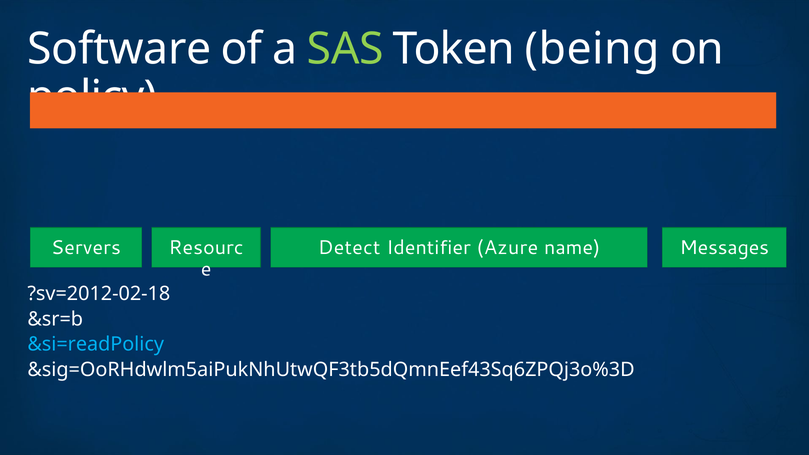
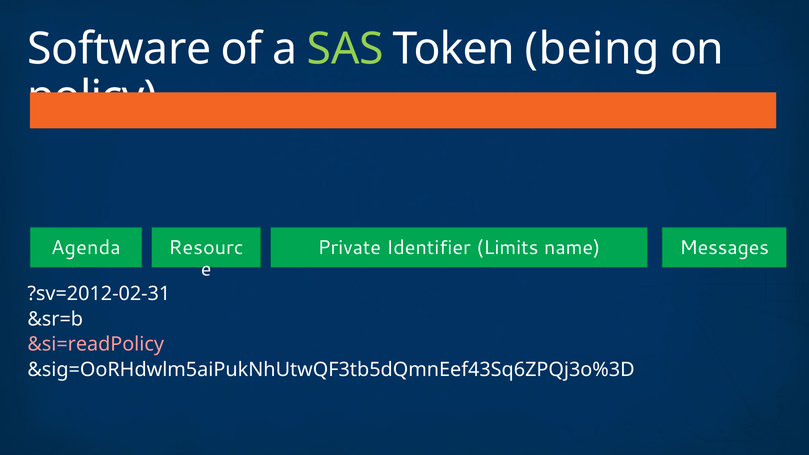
Servers: Servers -> Agenda
Detect: Detect -> Private
Azure: Azure -> Limits
?sv=2012-02-18: ?sv=2012-02-18 -> ?sv=2012-02-31
&si=readPolicy colour: light blue -> pink
